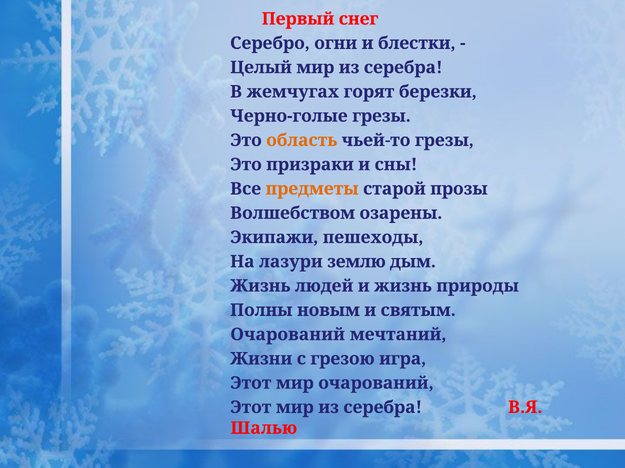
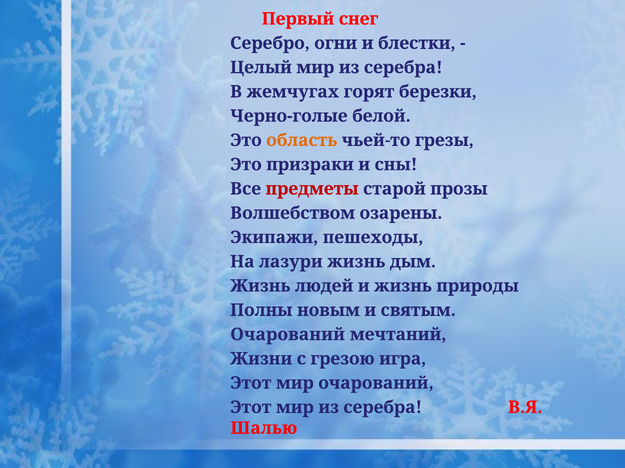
Черно-голые грезы: грезы -> белой
предметы colour: orange -> red
лазури землю: землю -> жизнь
